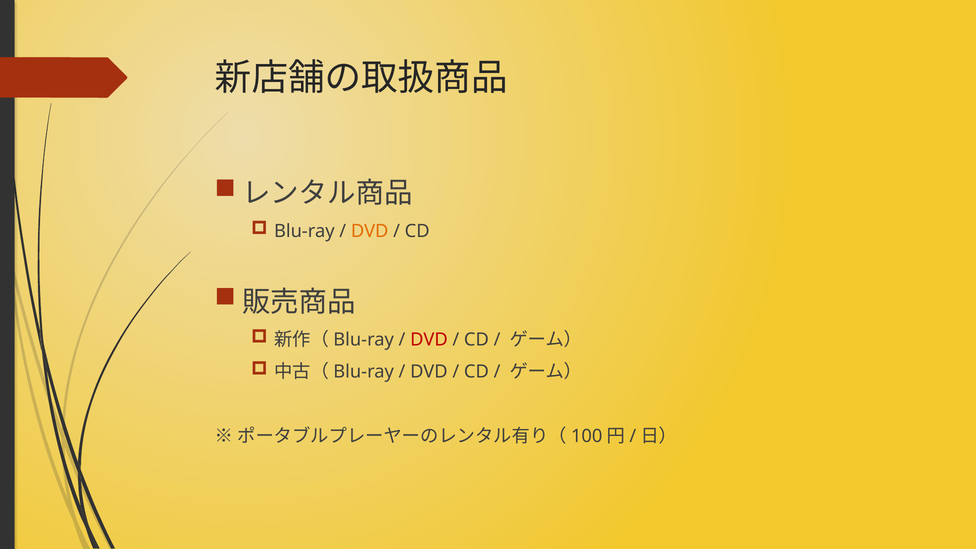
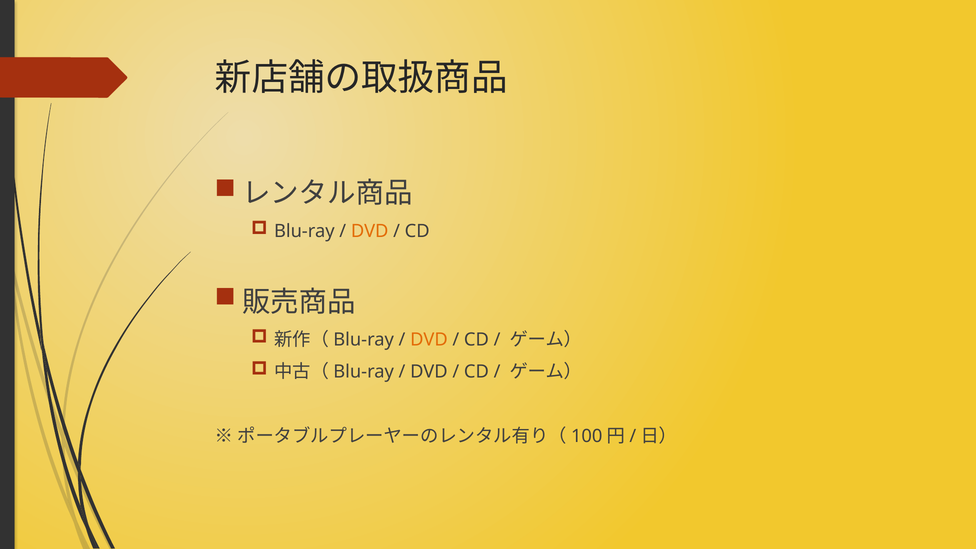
DVD at (429, 340) colour: red -> orange
